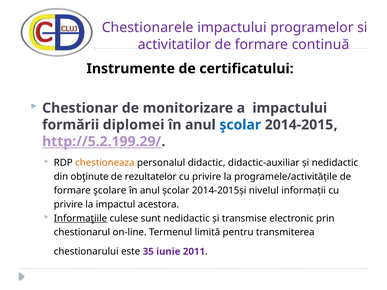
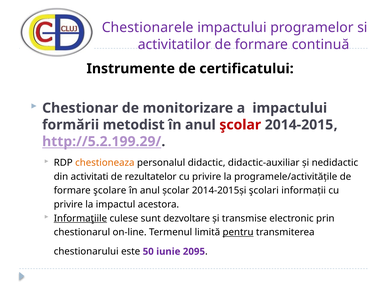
diplomei: diplomei -> metodist
şcolar at (240, 125) colour: blue -> red
obţinute: obţinute -> activitati
nivelul: nivelul -> şcolari
sunt nedidactic: nedidactic -> dezvoltare
pentru underline: none -> present
35: 35 -> 50
2011: 2011 -> 2095
